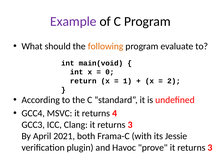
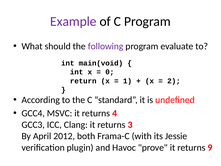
following colour: orange -> purple
2021: 2021 -> 2012
prove it returns 3: 3 -> 9
